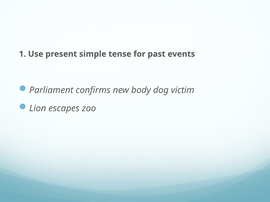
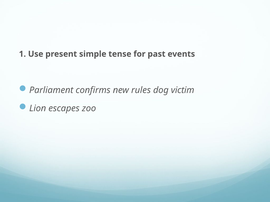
body: body -> rules
